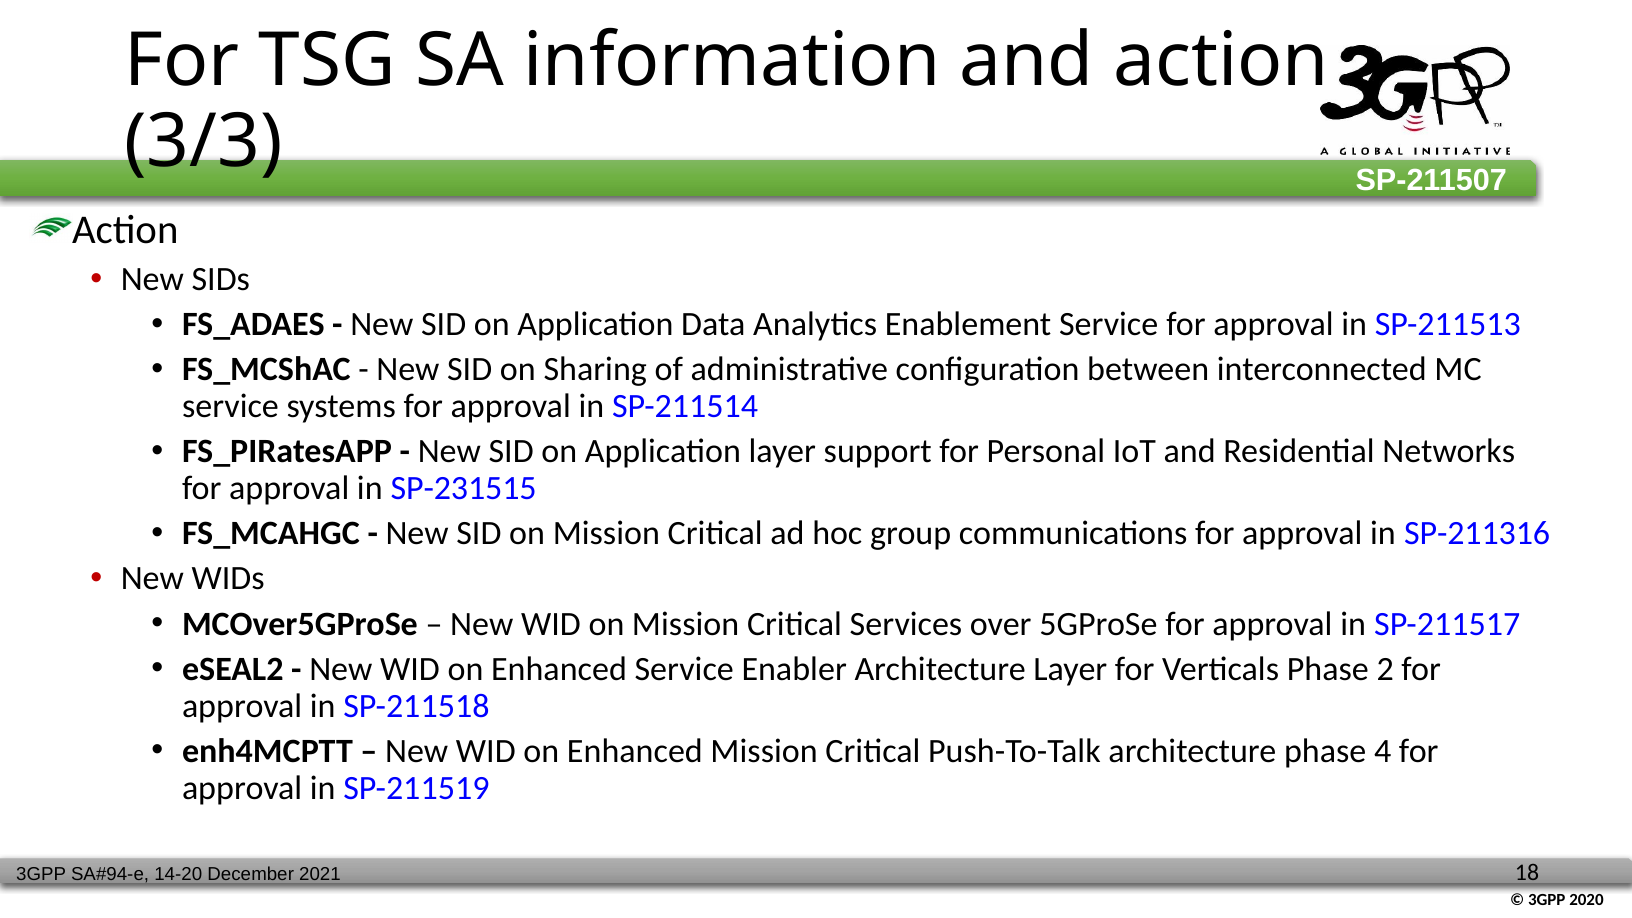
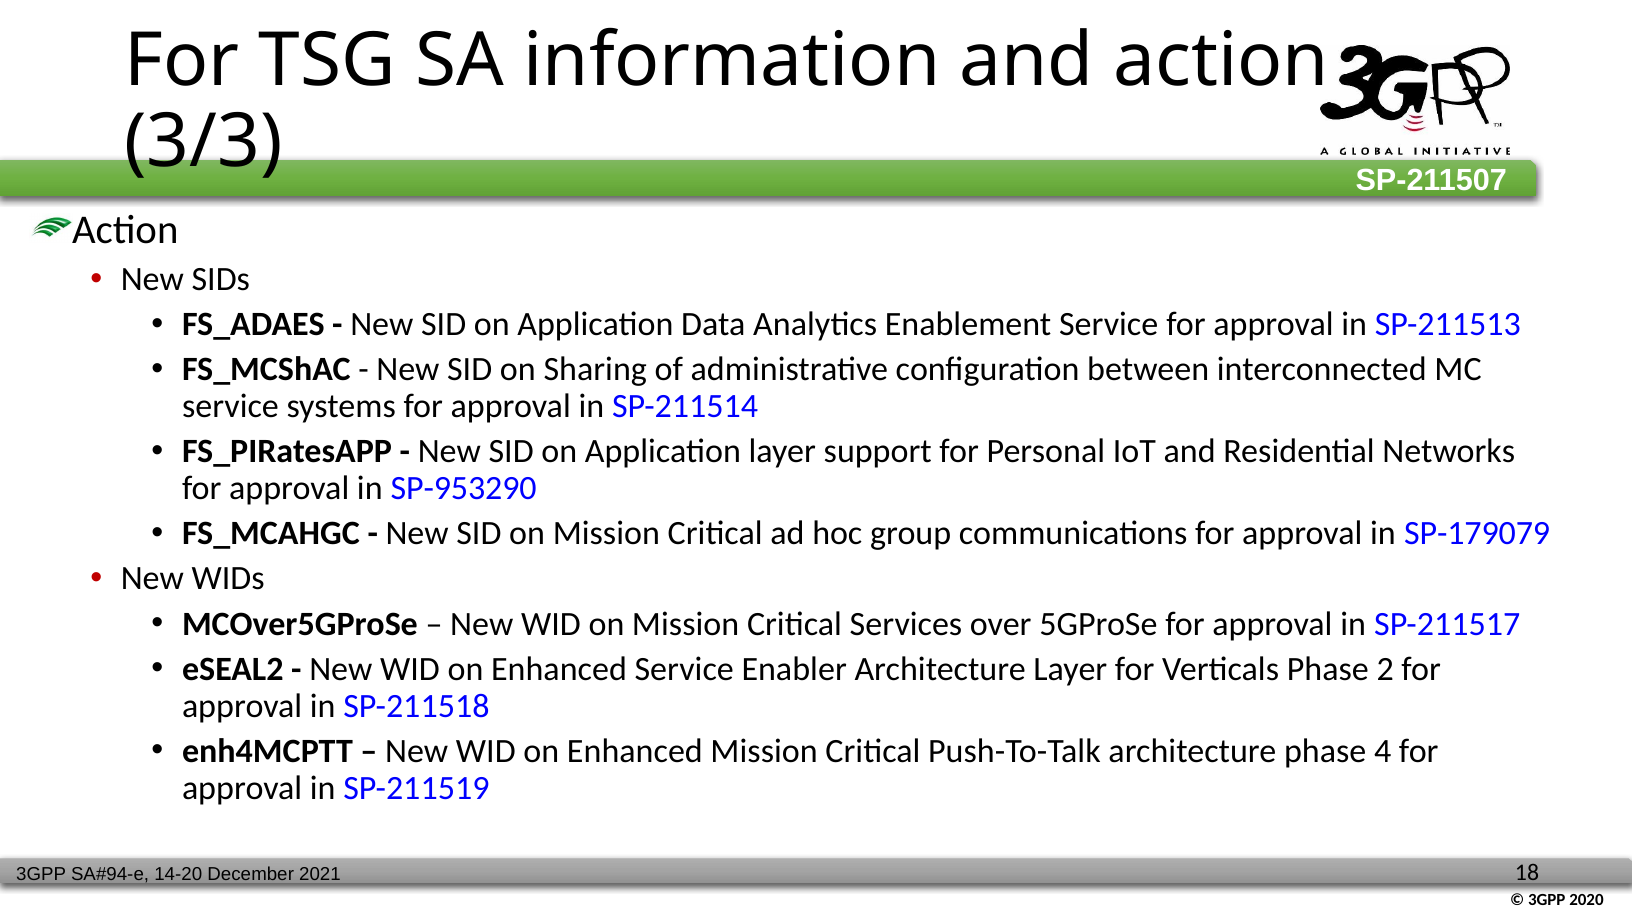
SP-231515: SP-231515 -> SP-953290
SP-211316: SP-211316 -> SP-179079
